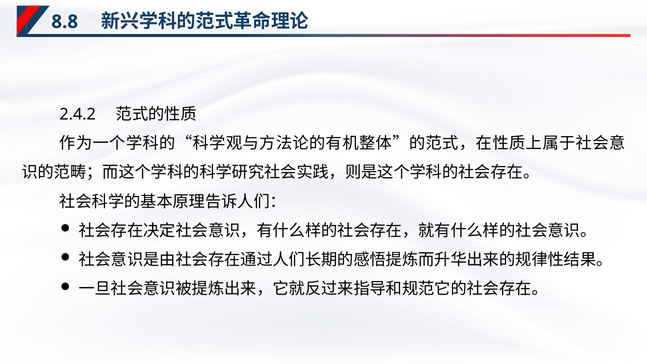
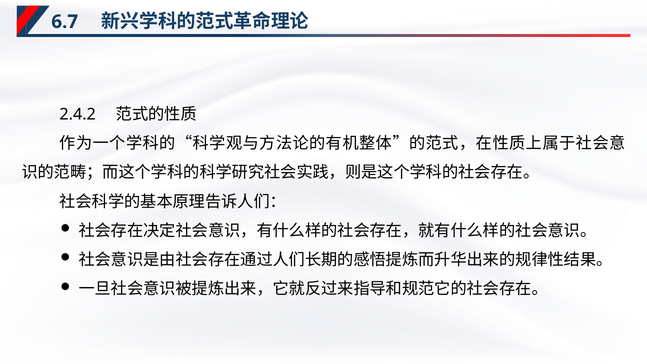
8.8: 8.8 -> 6.7
